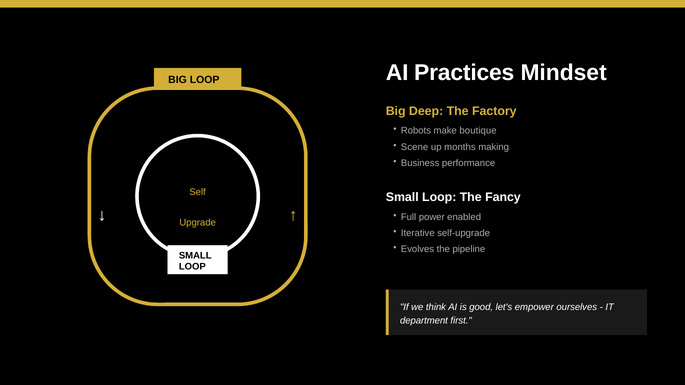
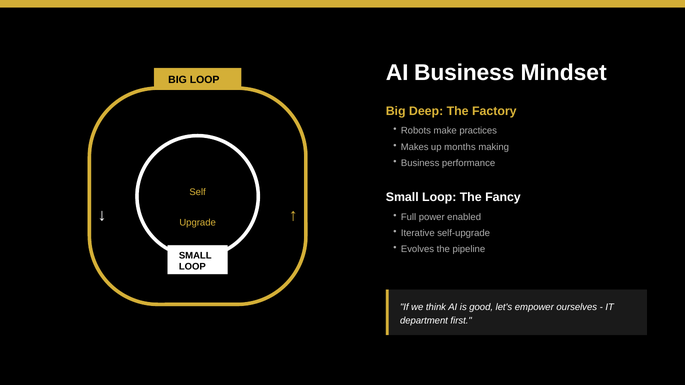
AI Practices: Practices -> Business
boutique: boutique -> practices
Scene: Scene -> Makes
